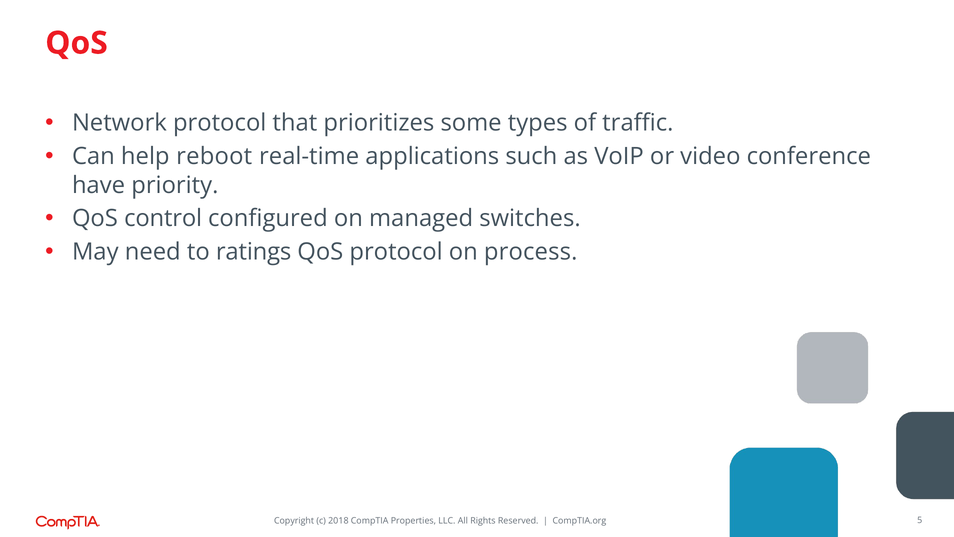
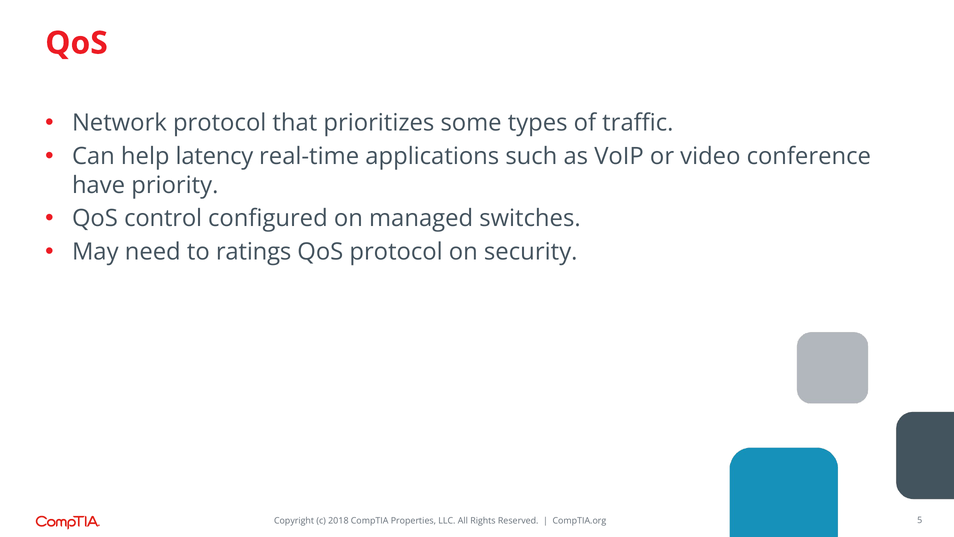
reboot: reboot -> latency
process: process -> security
